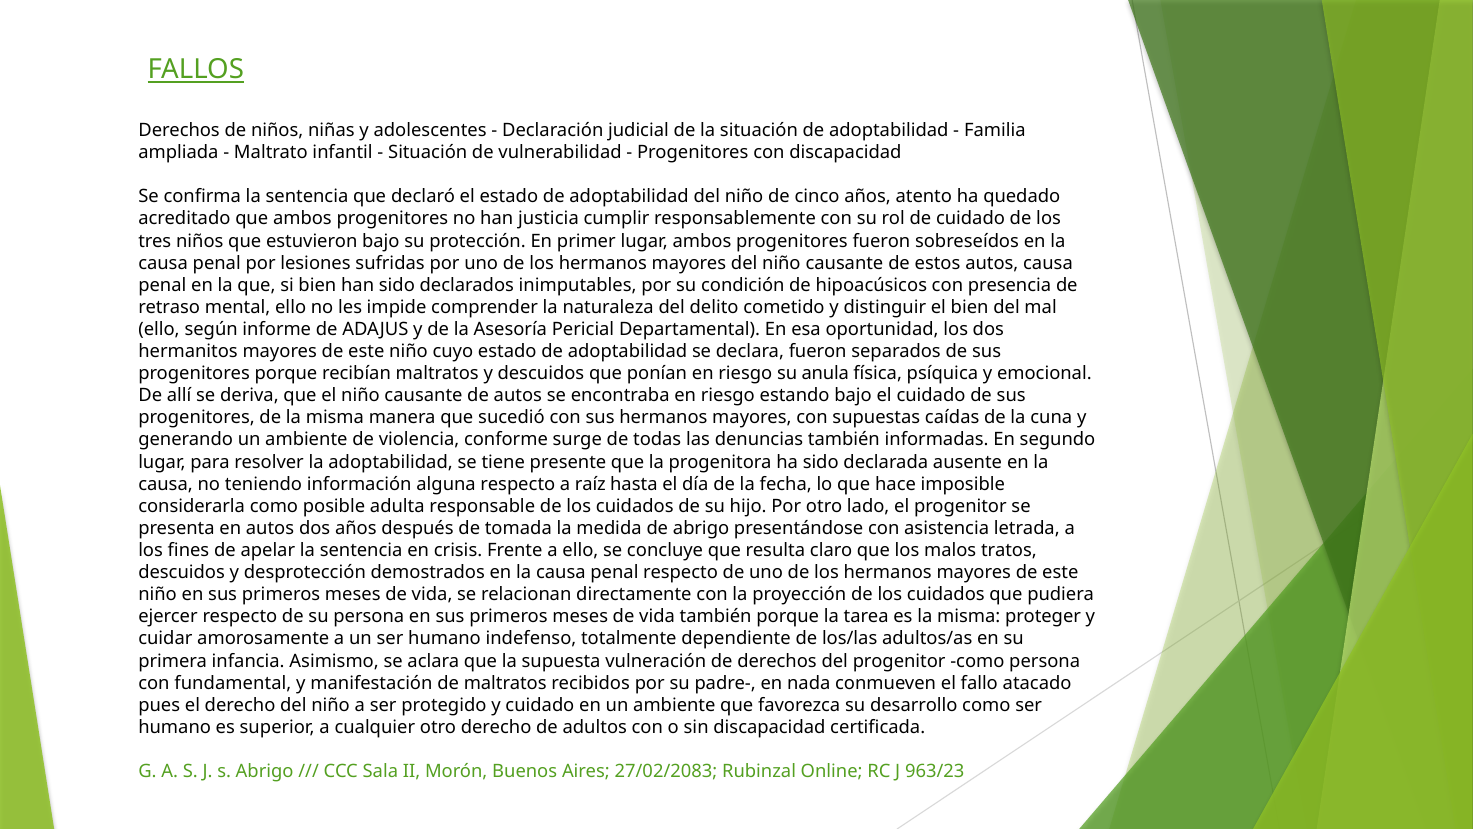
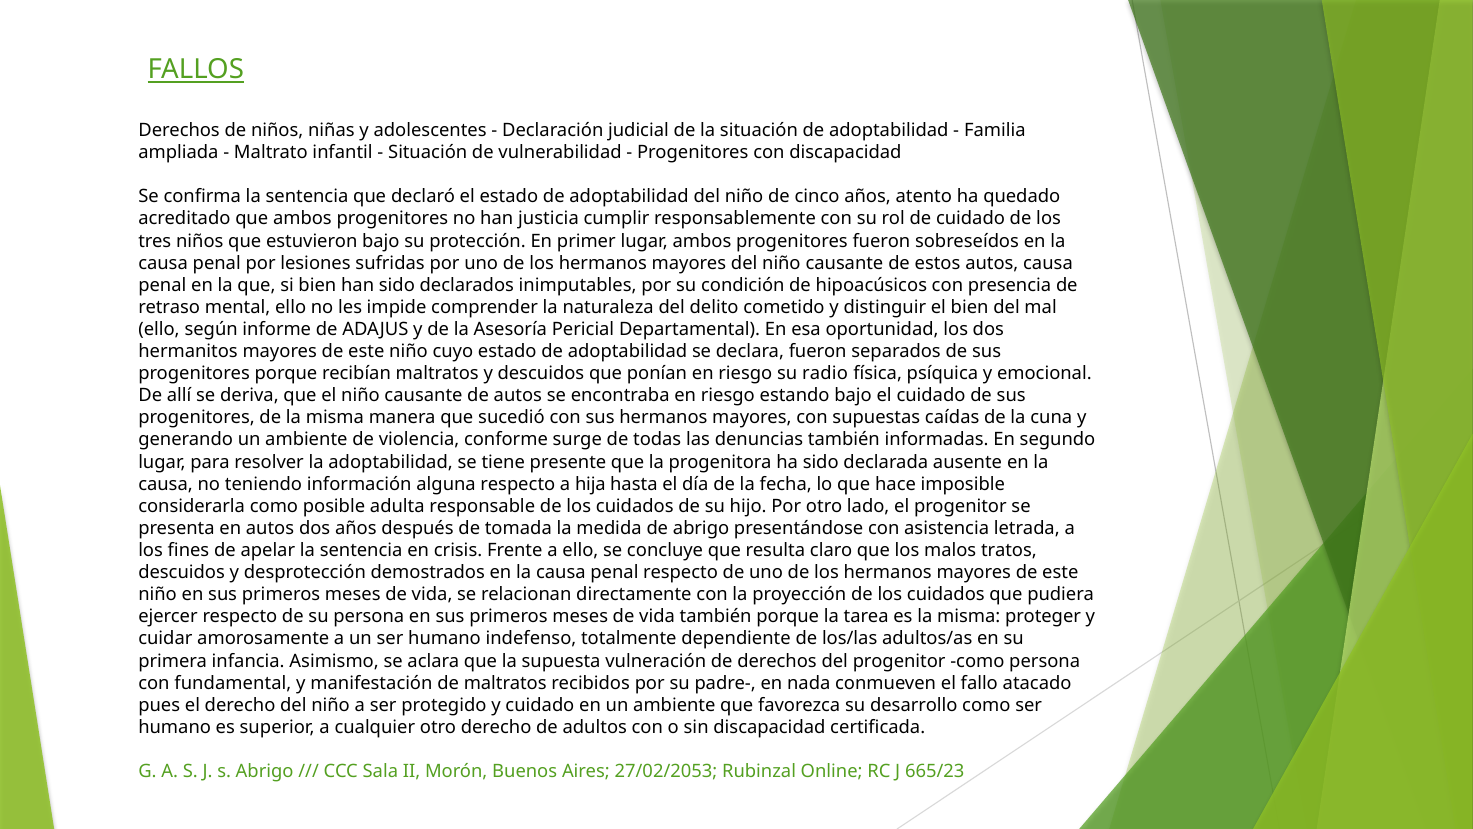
anula: anula -> radio
raíz: raíz -> hija
27/02/2083: 27/02/2083 -> 27/02/2053
963/23: 963/23 -> 665/23
